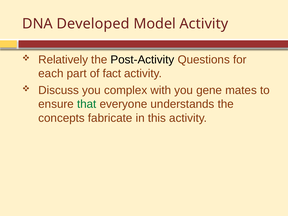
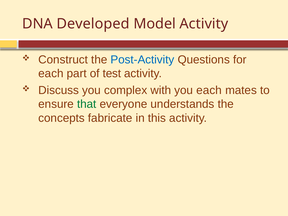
Relatively: Relatively -> Construct
Post-Activity colour: black -> blue
fact: fact -> test
you gene: gene -> each
